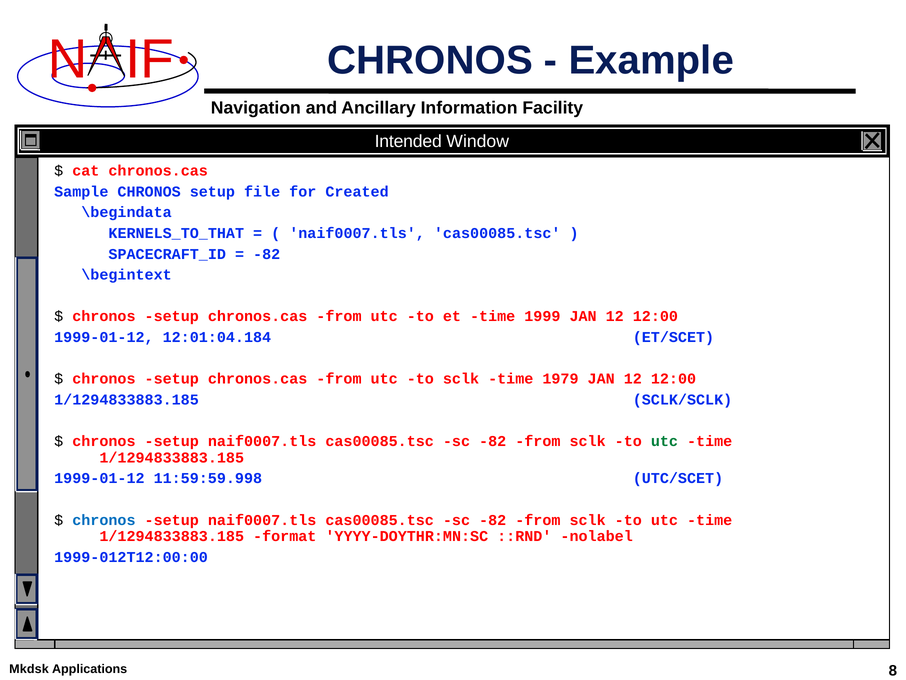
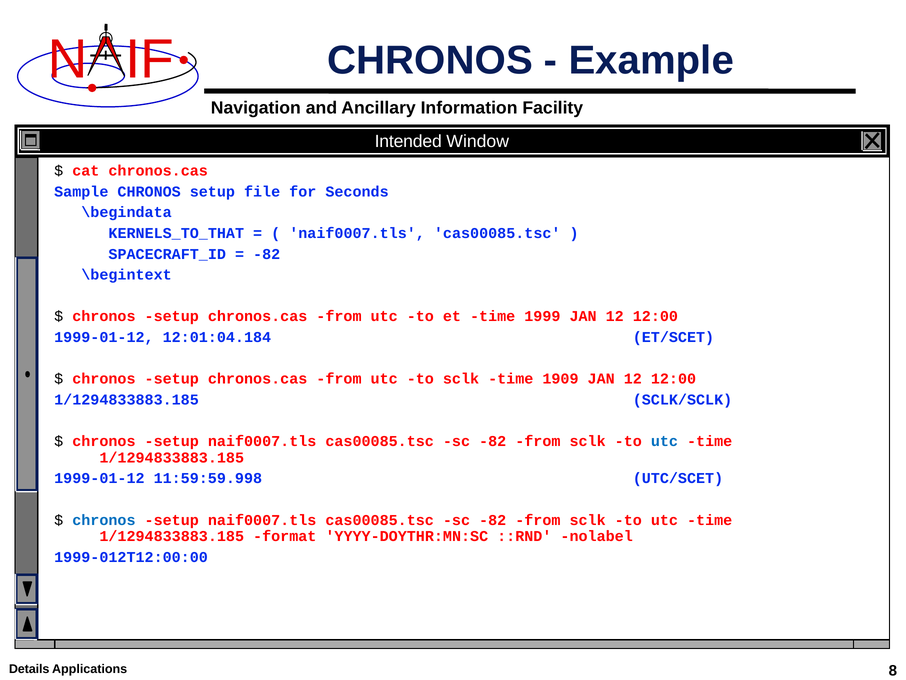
Created: Created -> Seconds
1979: 1979 -> 1909
utc at (664, 441) colour: green -> blue
Mkdsk: Mkdsk -> Details
